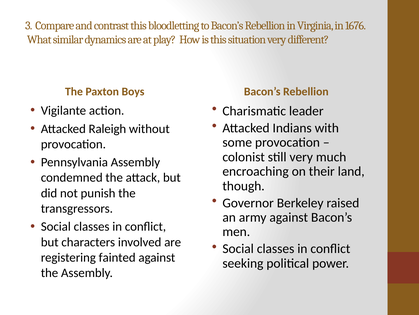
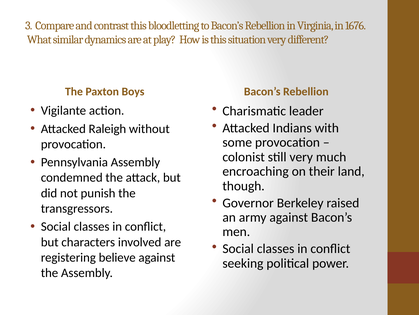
fainted: fainted -> believe
